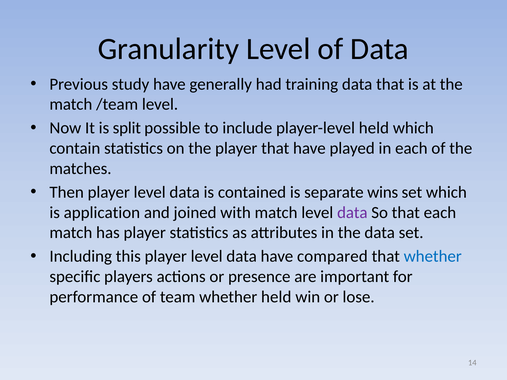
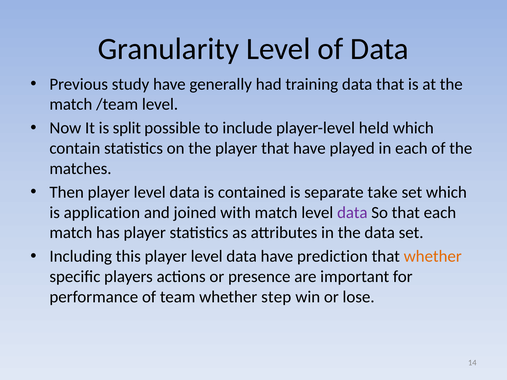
wins: wins -> take
compared: compared -> prediction
whether at (433, 257) colour: blue -> orange
whether held: held -> step
